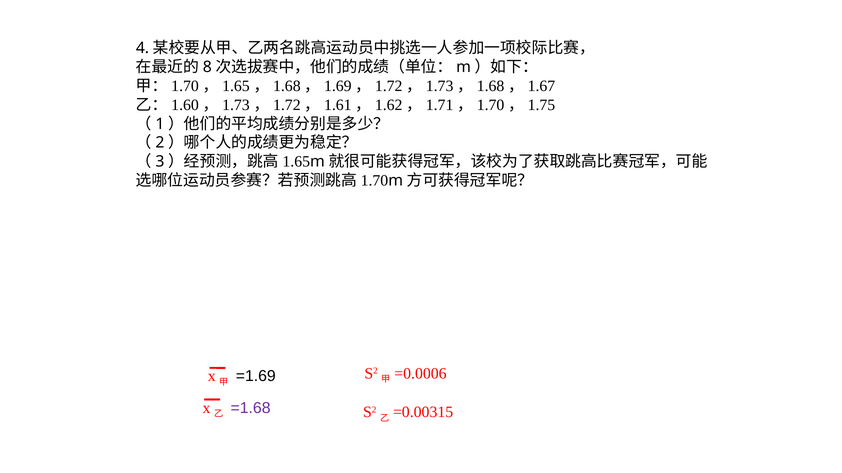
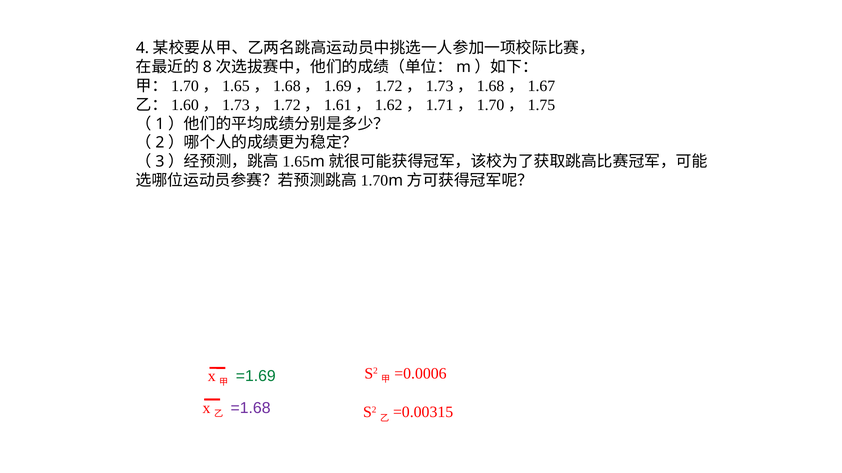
=1.69 colour: black -> green
